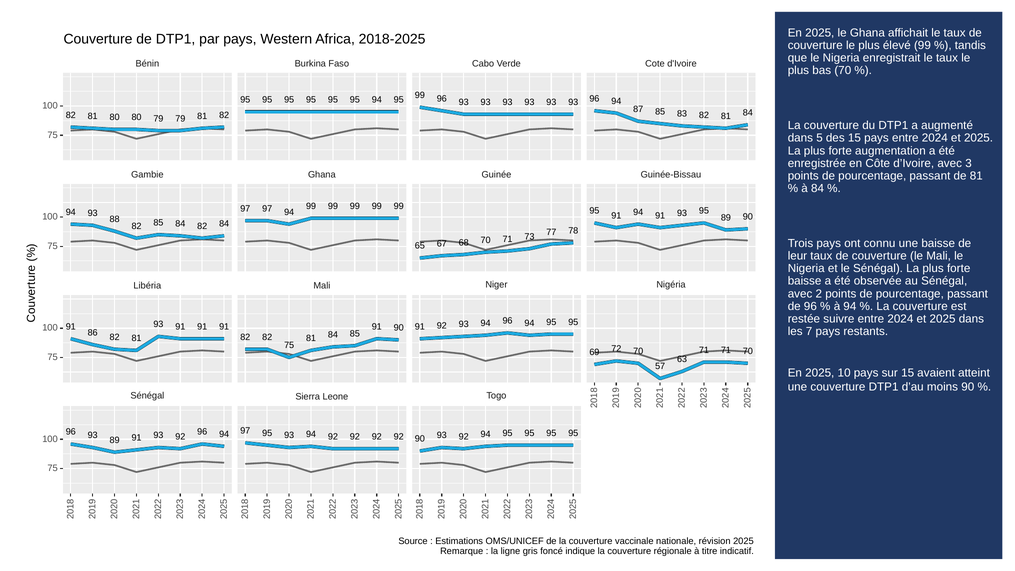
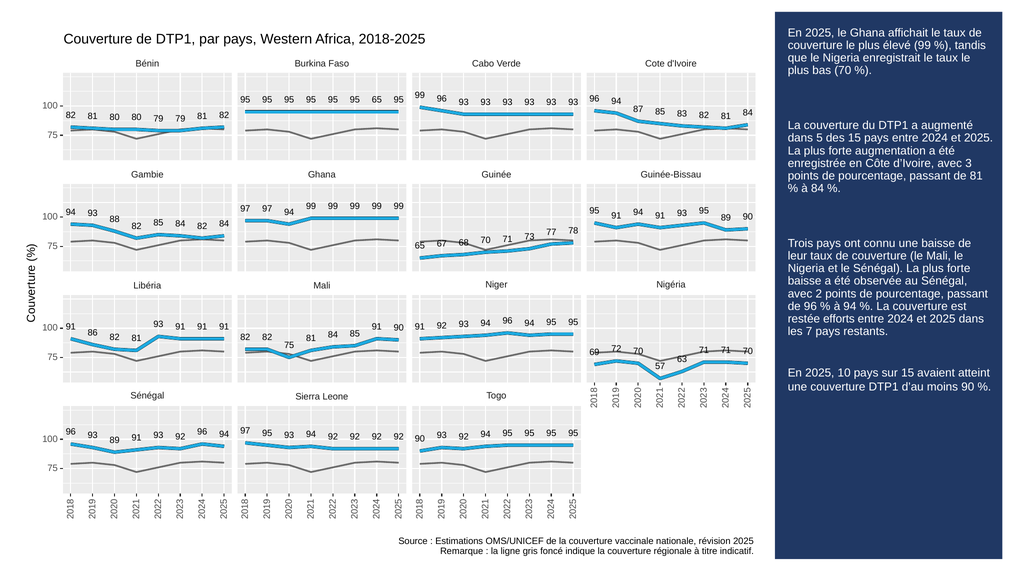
95 94: 94 -> 65
suivre: suivre -> efforts
